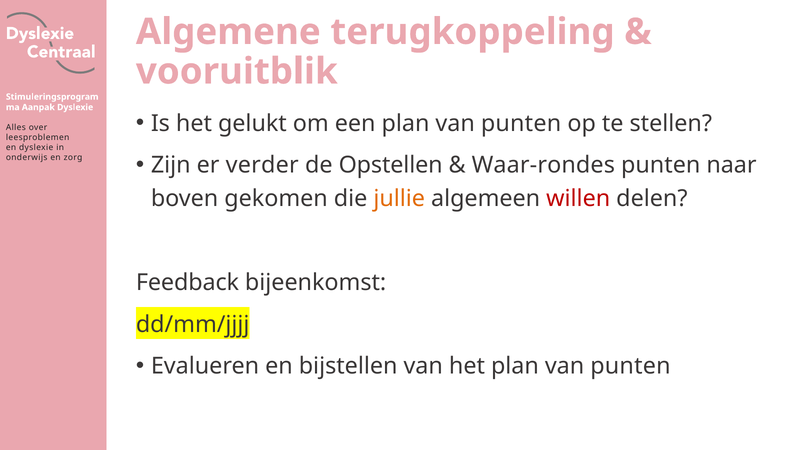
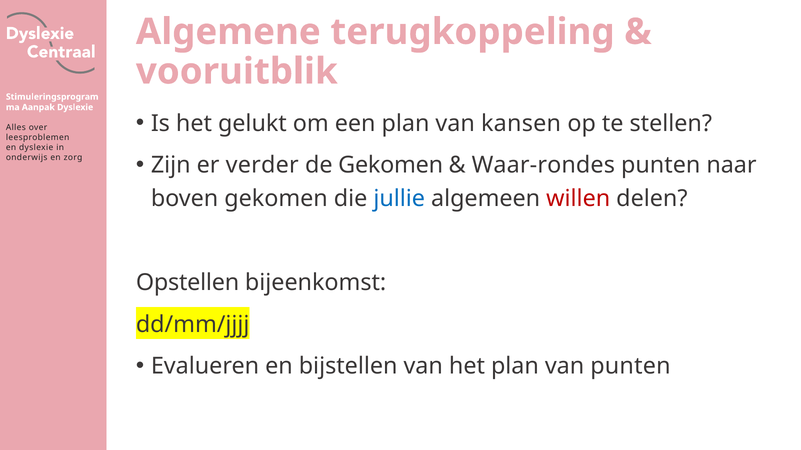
een plan van punten: punten -> kansen
de Opstellen: Opstellen -> Gekomen
jullie colour: orange -> blue
Feedback: Feedback -> Opstellen
